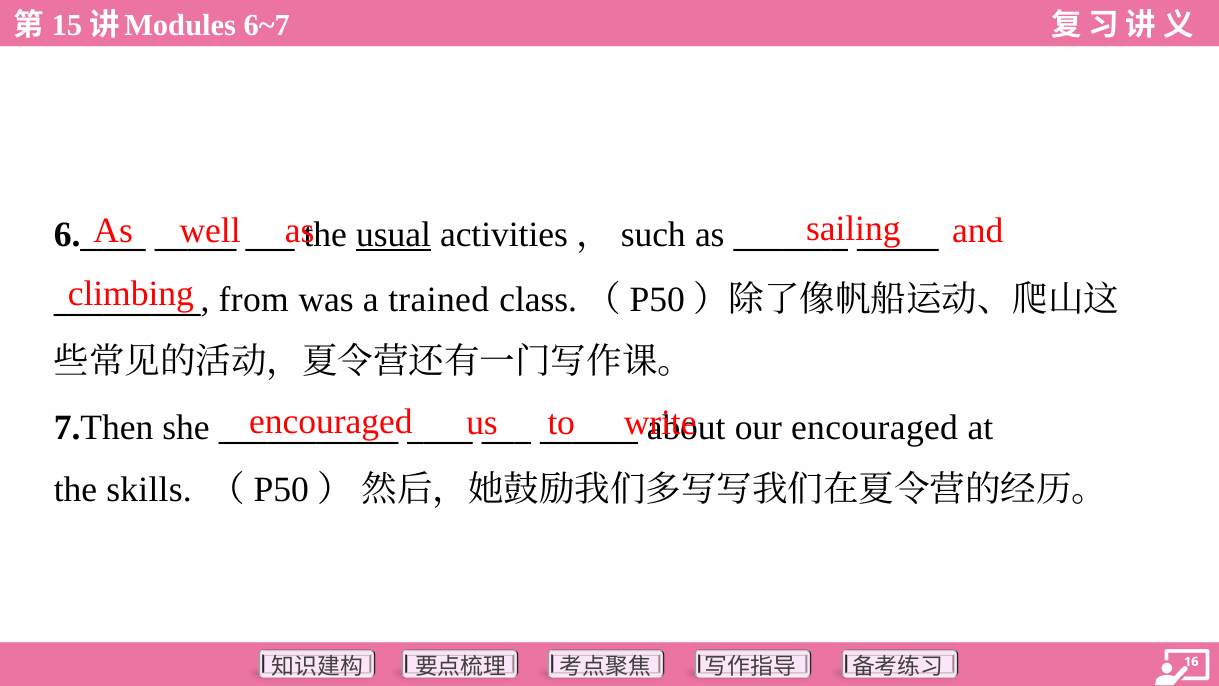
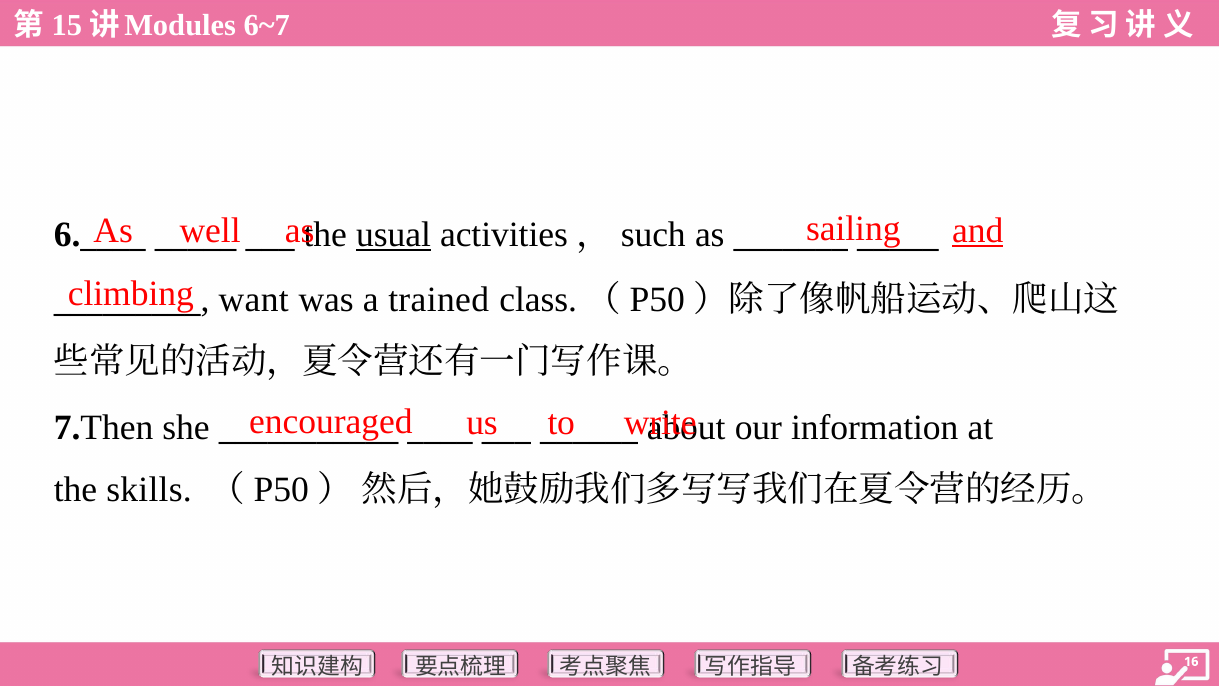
and underline: none -> present
from: from -> want
our encouraged: encouraged -> information
